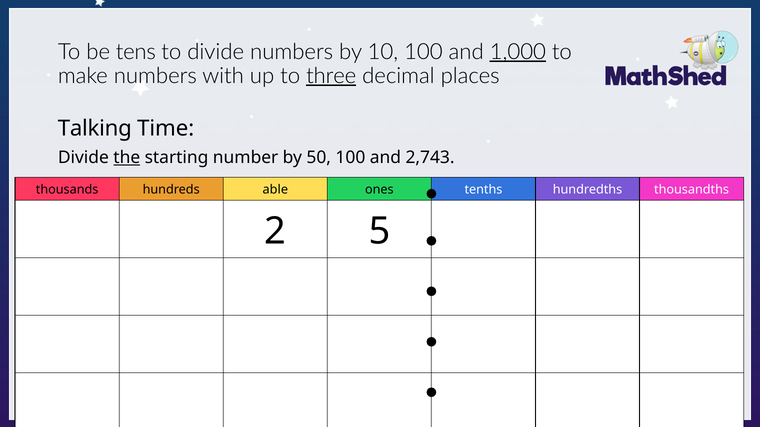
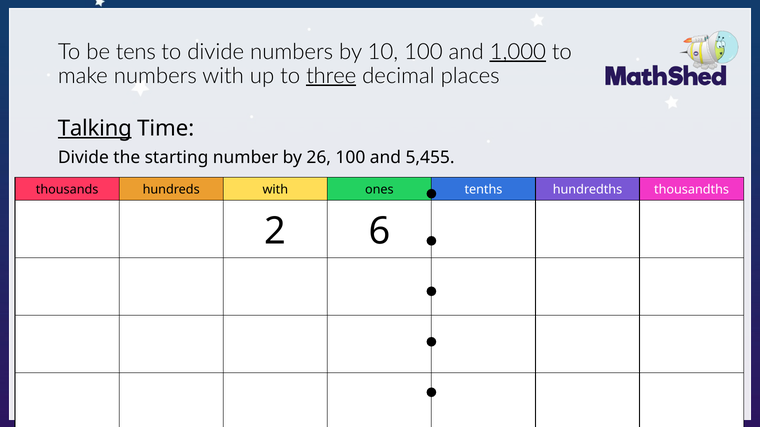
Talking underline: none -> present
the underline: present -> none
50: 50 -> 26
2,743: 2,743 -> 5,455
hundreds able: able -> with
5: 5 -> 6
